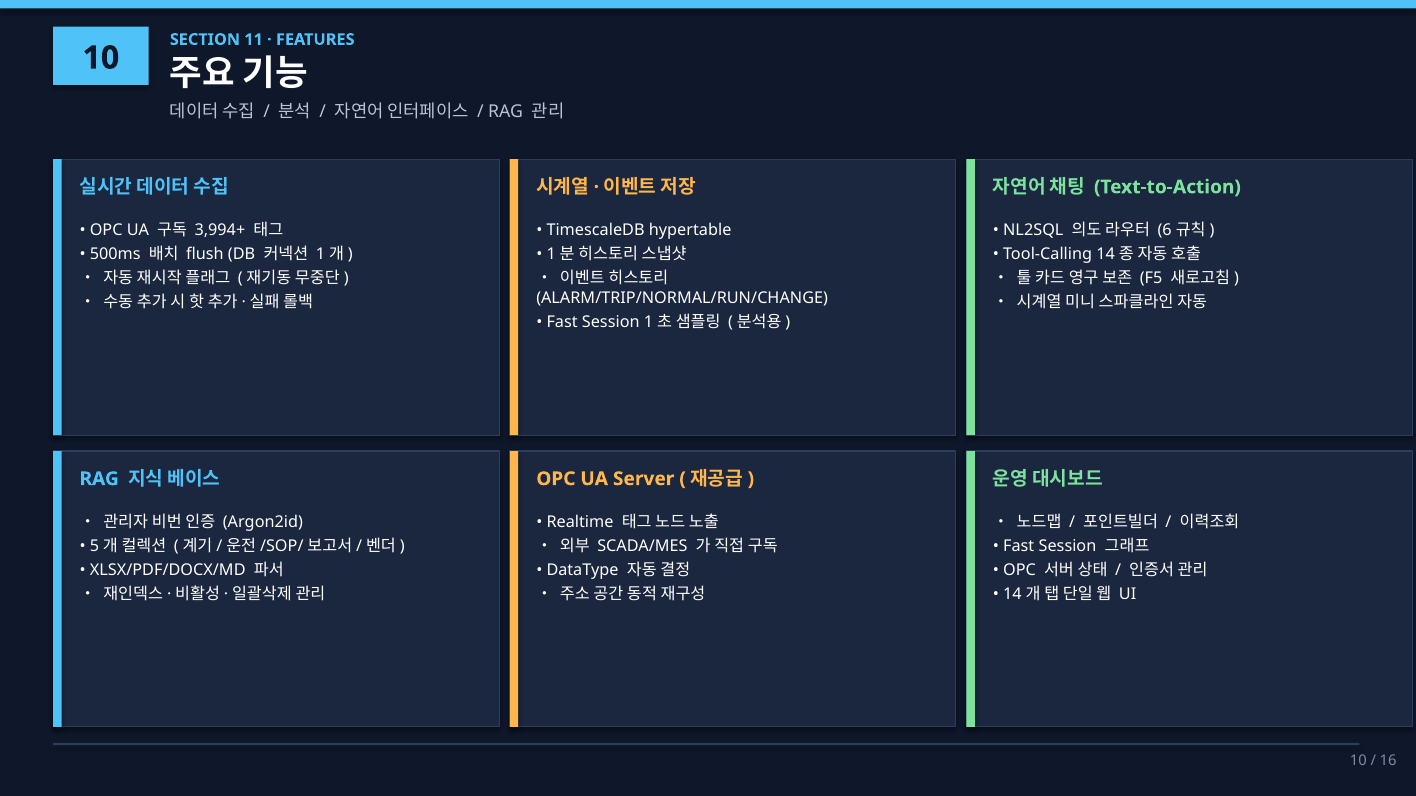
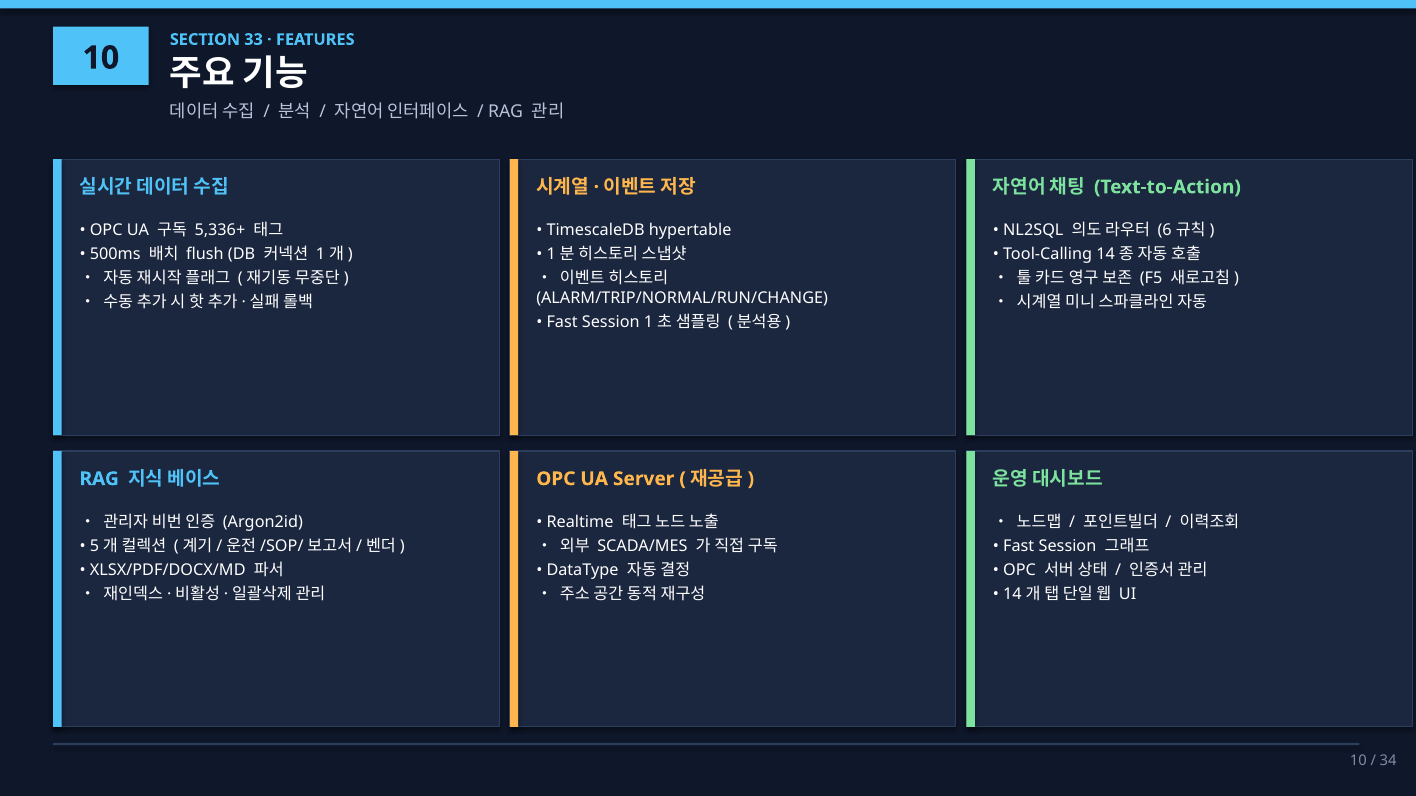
11: 11 -> 33
3,994+: 3,994+ -> 5,336+
16: 16 -> 34
